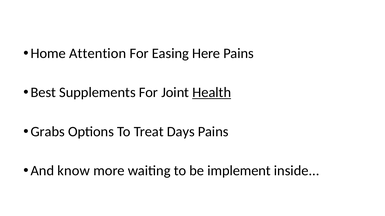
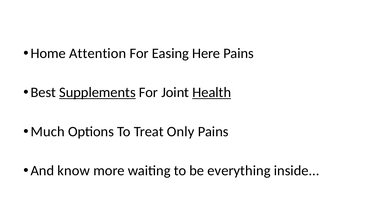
Supplements underline: none -> present
Grabs: Grabs -> Much
Days: Days -> Only
implement: implement -> everything
